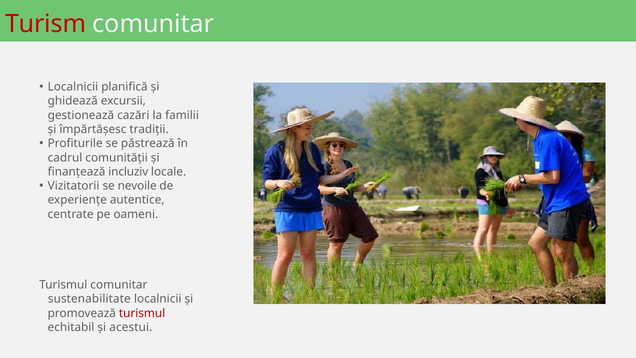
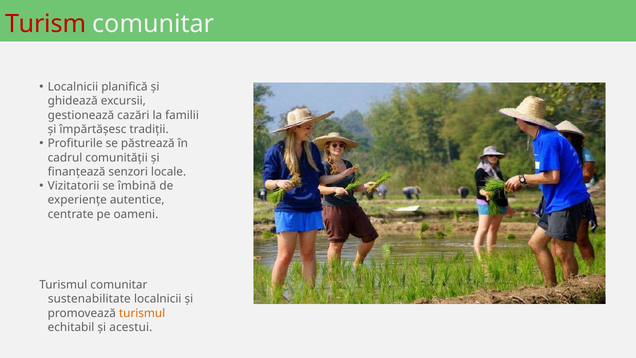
incluziv: incluziv -> senzori
nevoile: nevoile -> îmbină
turismul at (142, 313) colour: red -> orange
